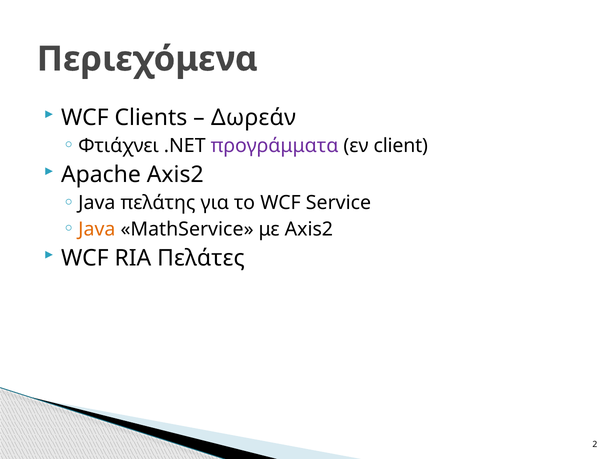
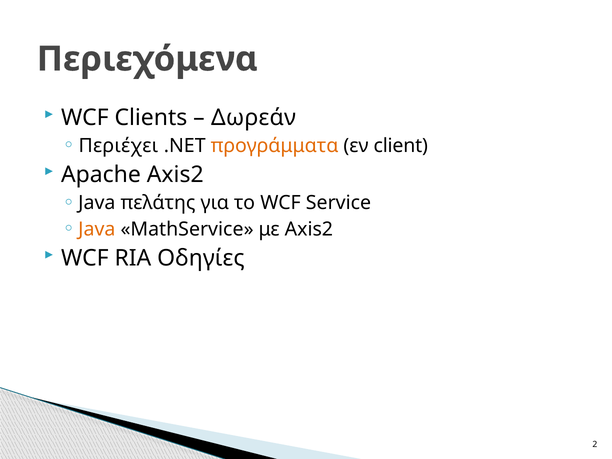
Φτιάχνει: Φτιάχνει -> Περιέχει
προγράμματα colour: purple -> orange
Πελάτες: Πελάτες -> Οδηγίες
